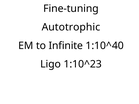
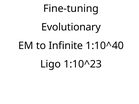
Autotrophic: Autotrophic -> Evolutionary
